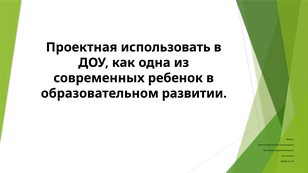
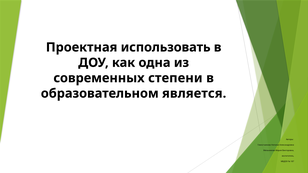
ребенок: ребенок -> степени
развитии: развитии -> является
